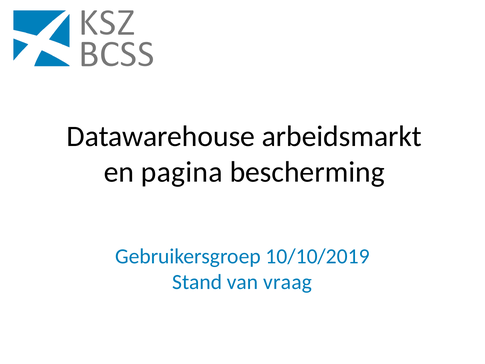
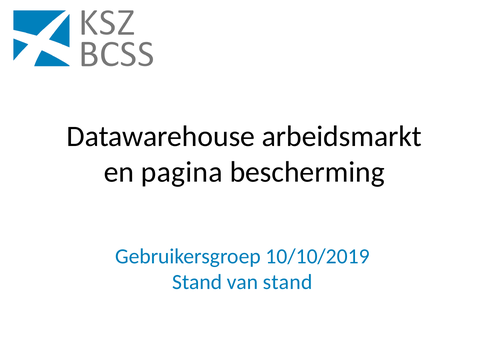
van vraag: vraag -> stand
